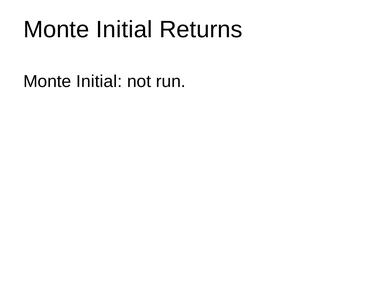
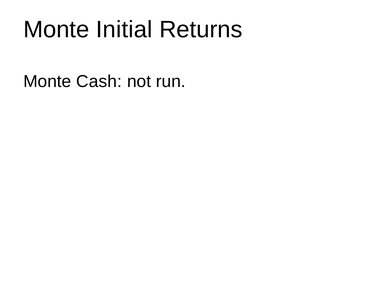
Initial at (99, 82): Initial -> Cash
